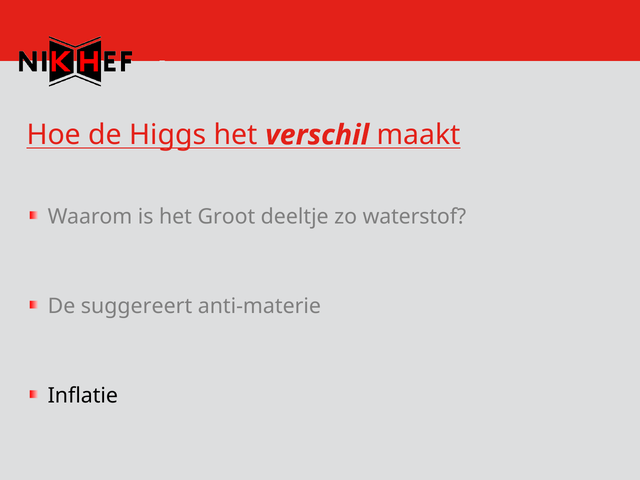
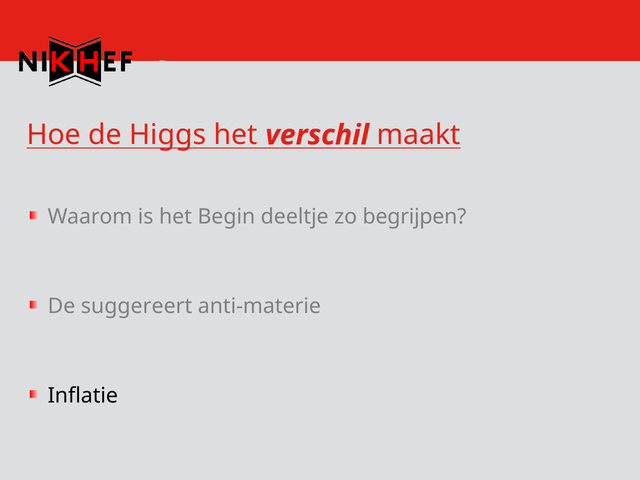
Groot: Groot -> Begin
waterstof: waterstof -> begrijpen
